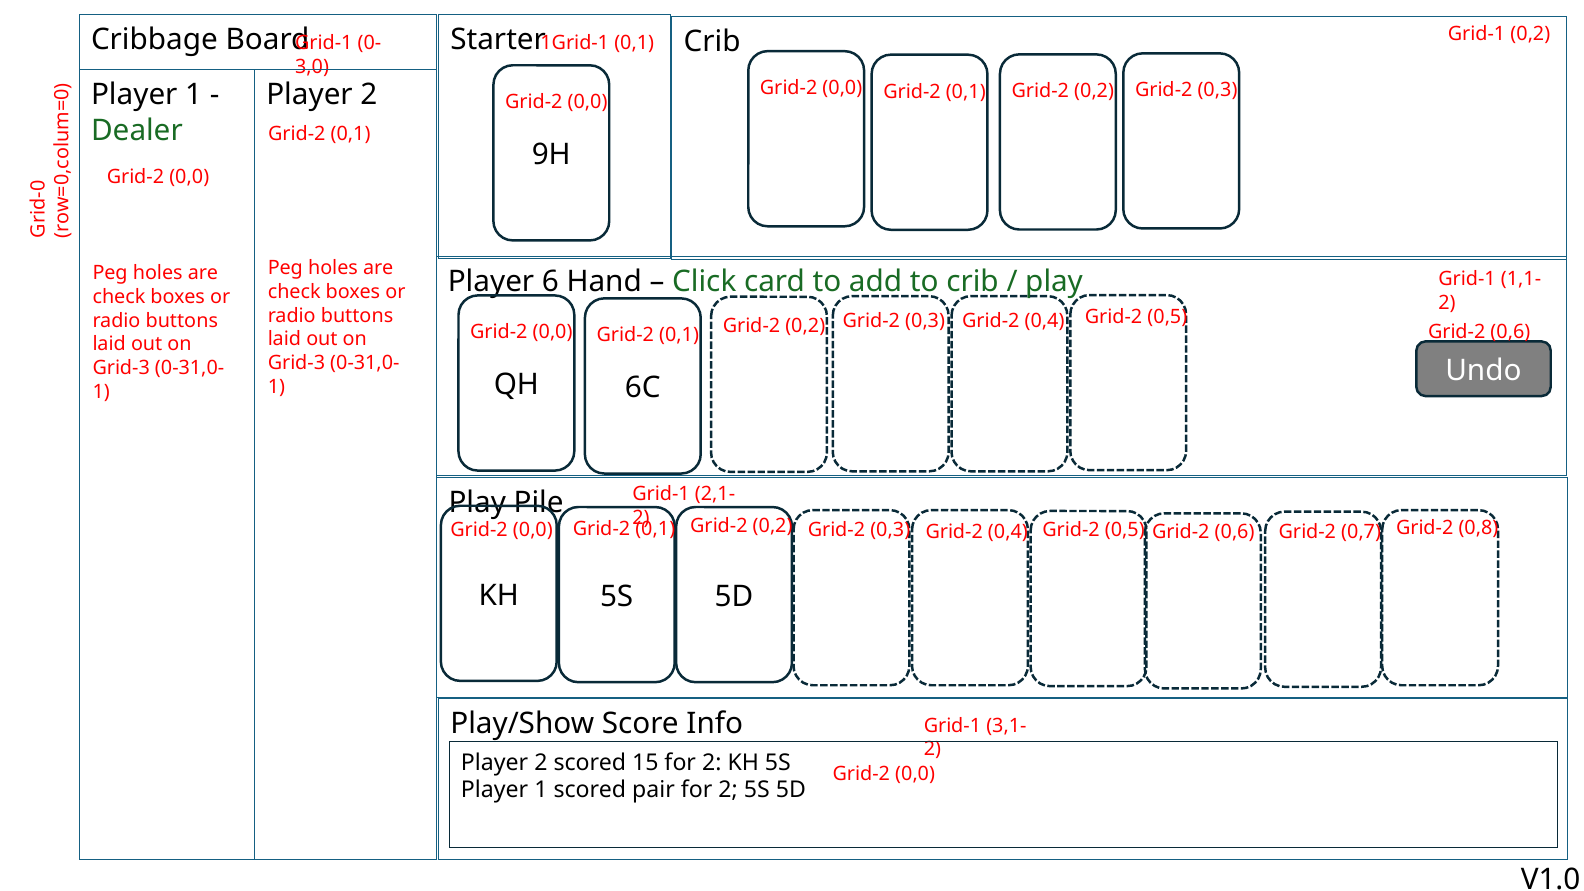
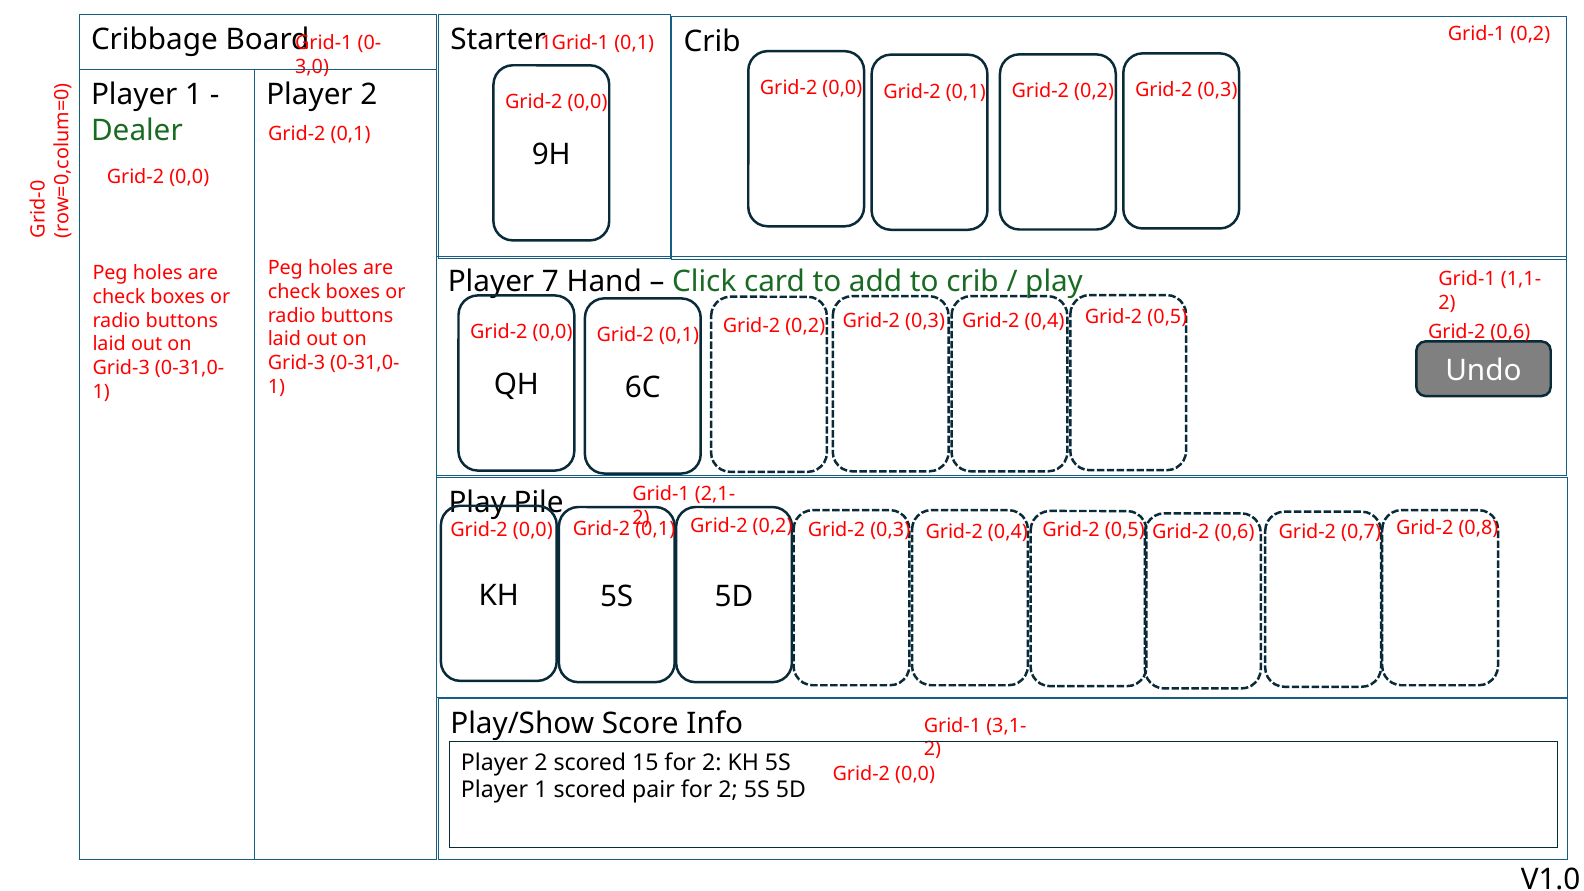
6: 6 -> 7
